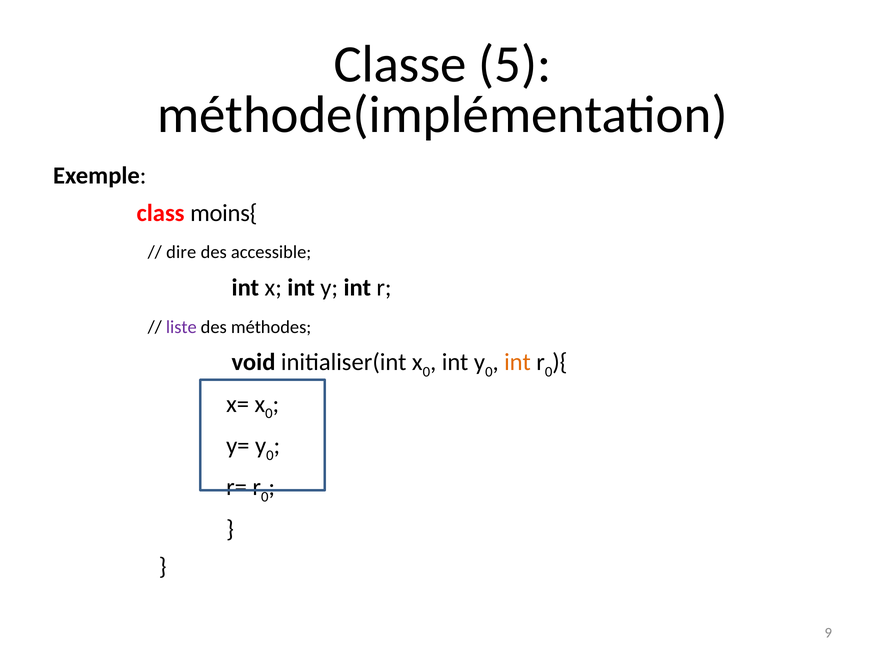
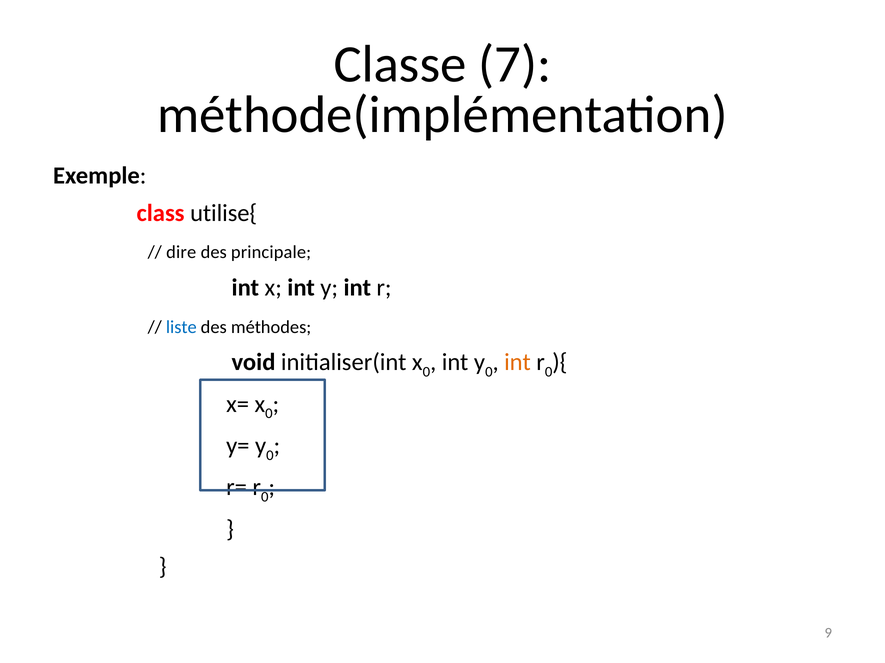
5: 5 -> 7
moins{: moins{ -> utilise{
accessible: accessible -> principale
liste colour: purple -> blue
